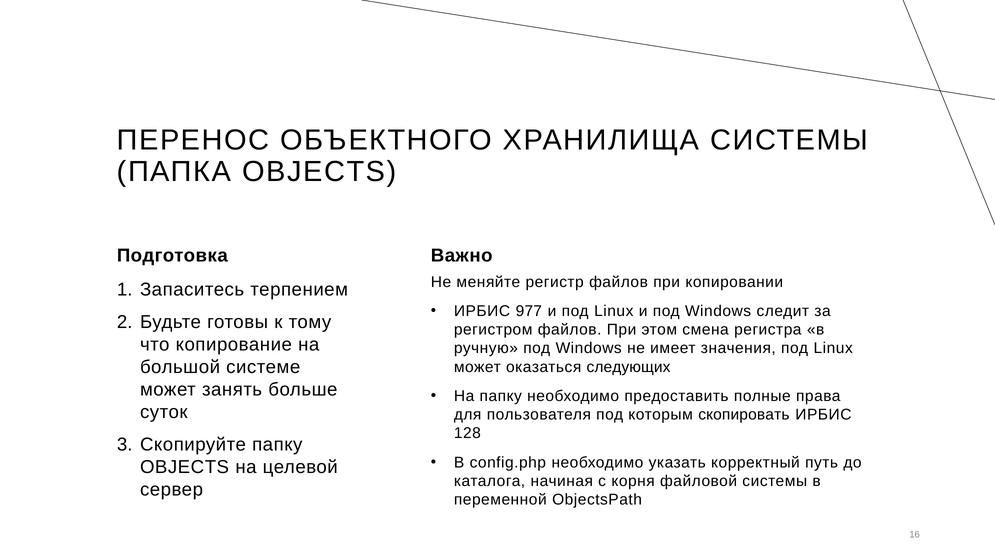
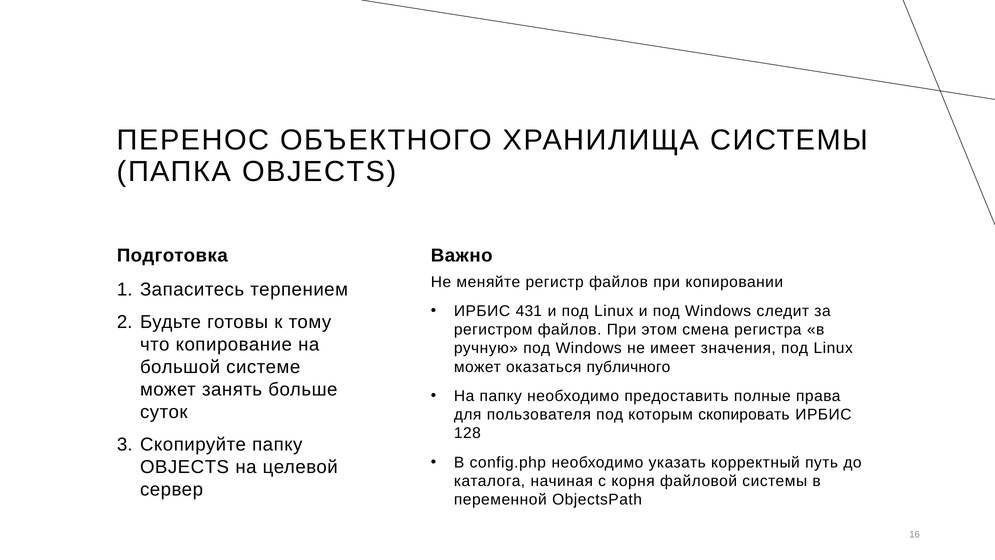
977: 977 -> 431
следующих: следующих -> публичного
